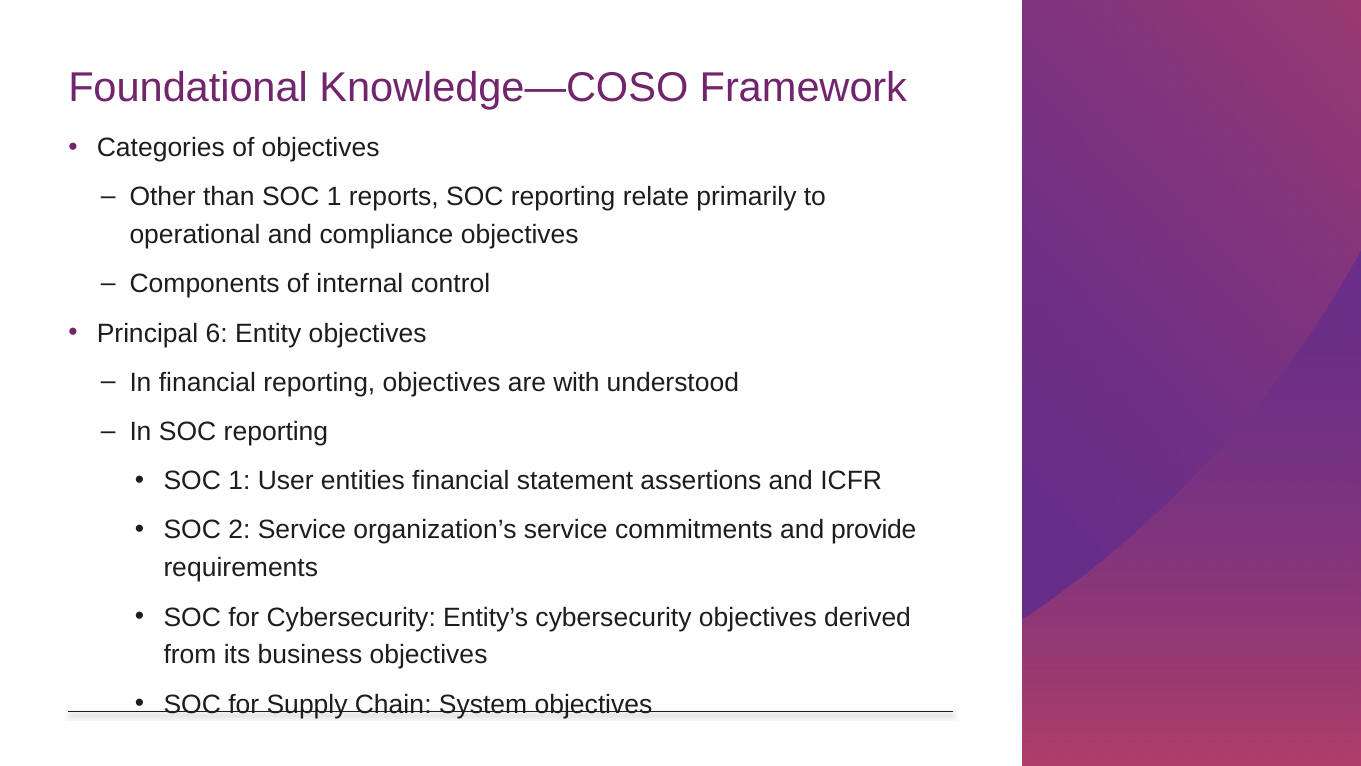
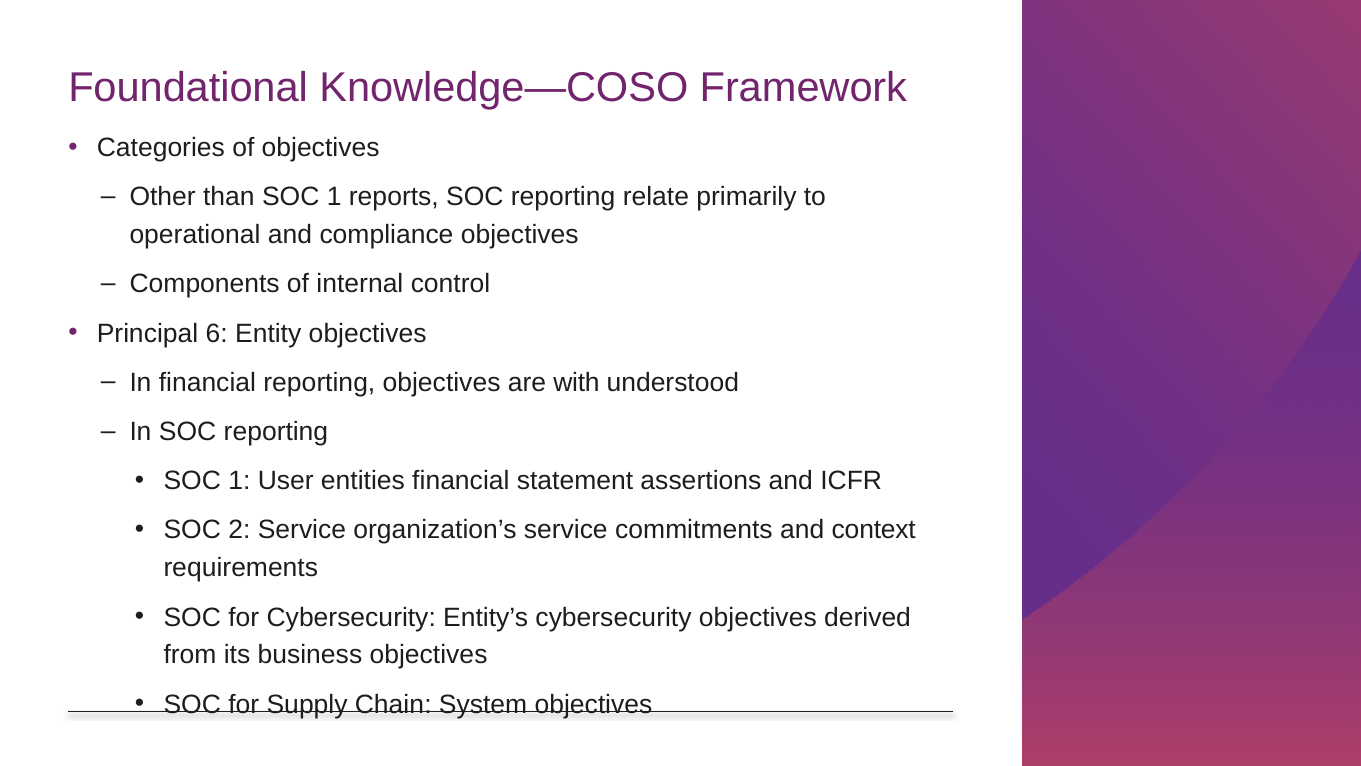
provide: provide -> context
